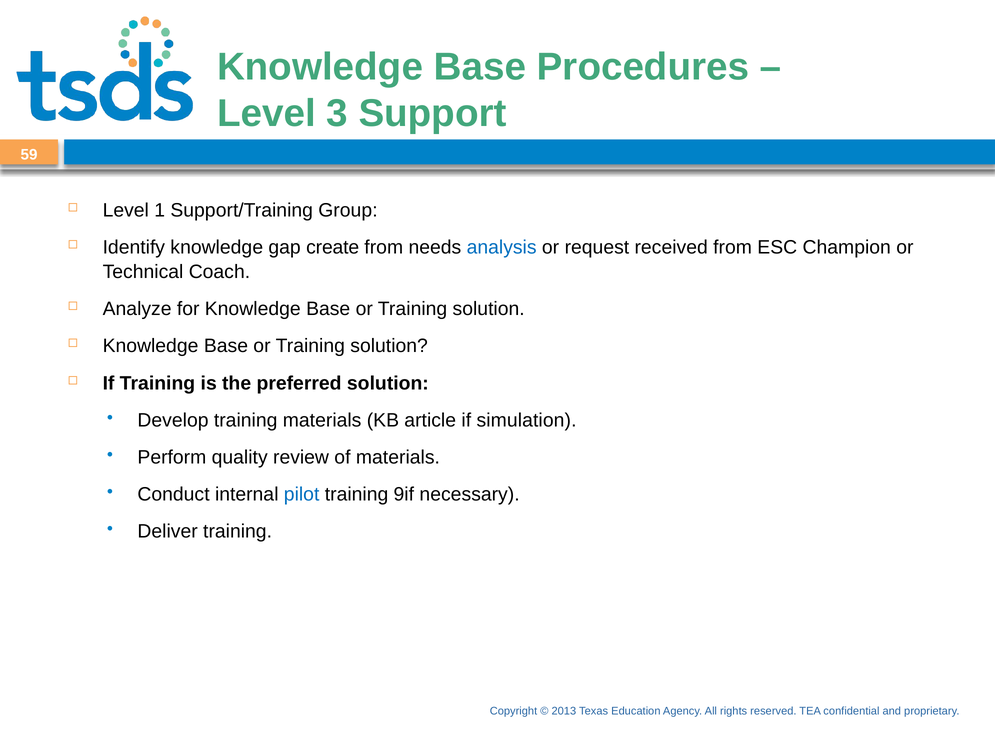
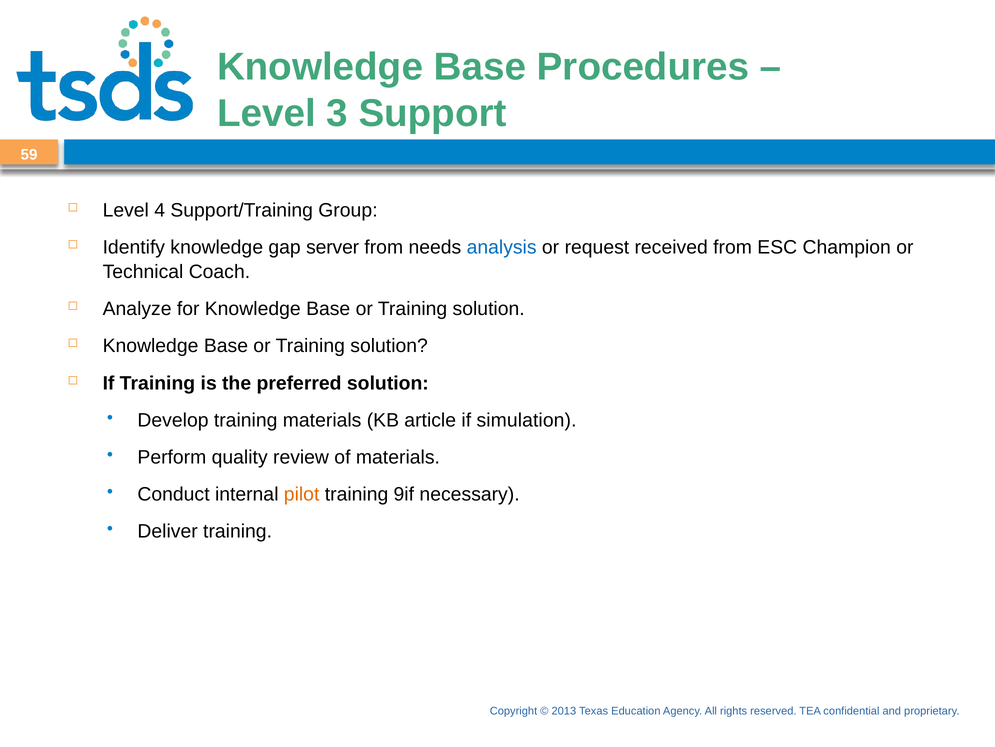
1: 1 -> 4
create: create -> server
pilot colour: blue -> orange
